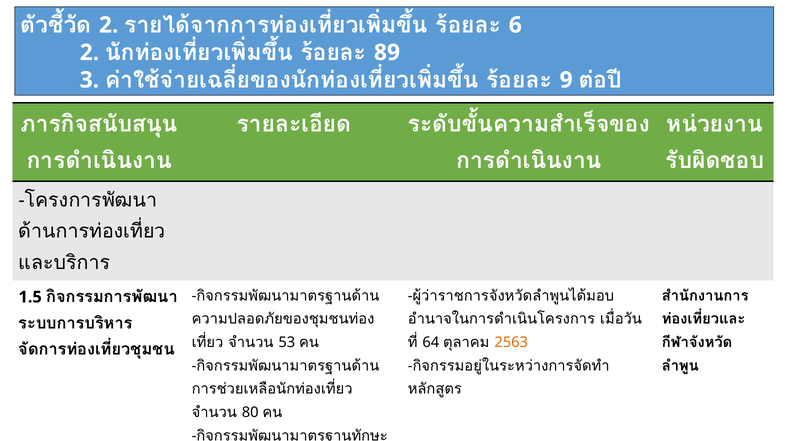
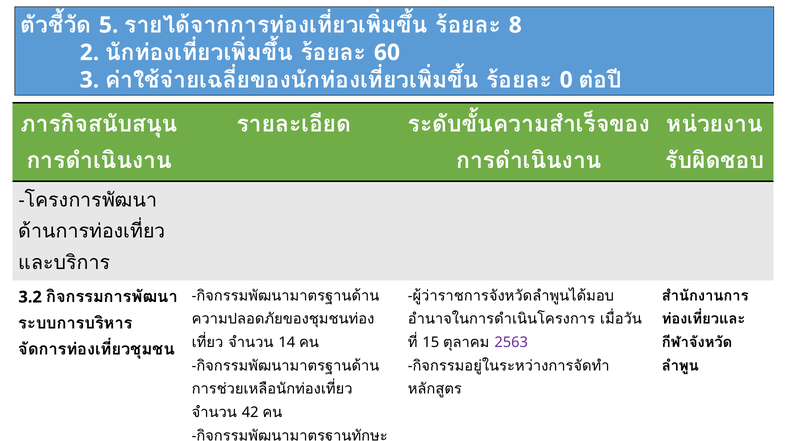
2 at (109, 25): 2 -> 5
6: 6 -> 8
89: 89 -> 60
9: 9 -> 0
1.5: 1.5 -> 3.2
53: 53 -> 14
64: 64 -> 15
2563 colour: orange -> purple
80: 80 -> 42
